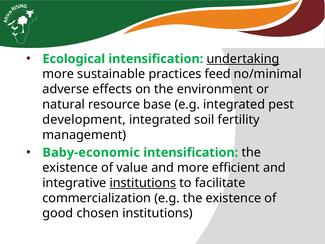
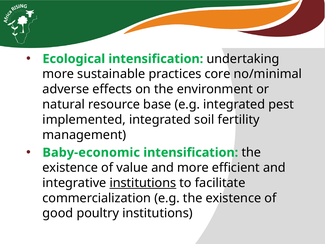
undertaking underline: present -> none
feed: feed -> core
development: development -> implemented
chosen: chosen -> poultry
